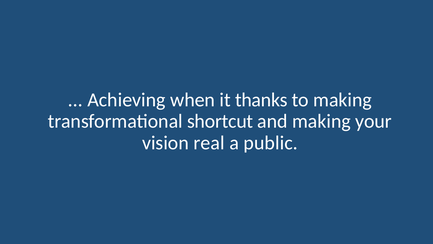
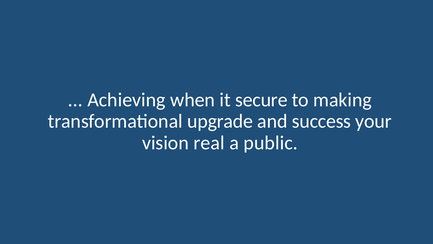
thanks: thanks -> secure
shortcut: shortcut -> upgrade
and making: making -> success
